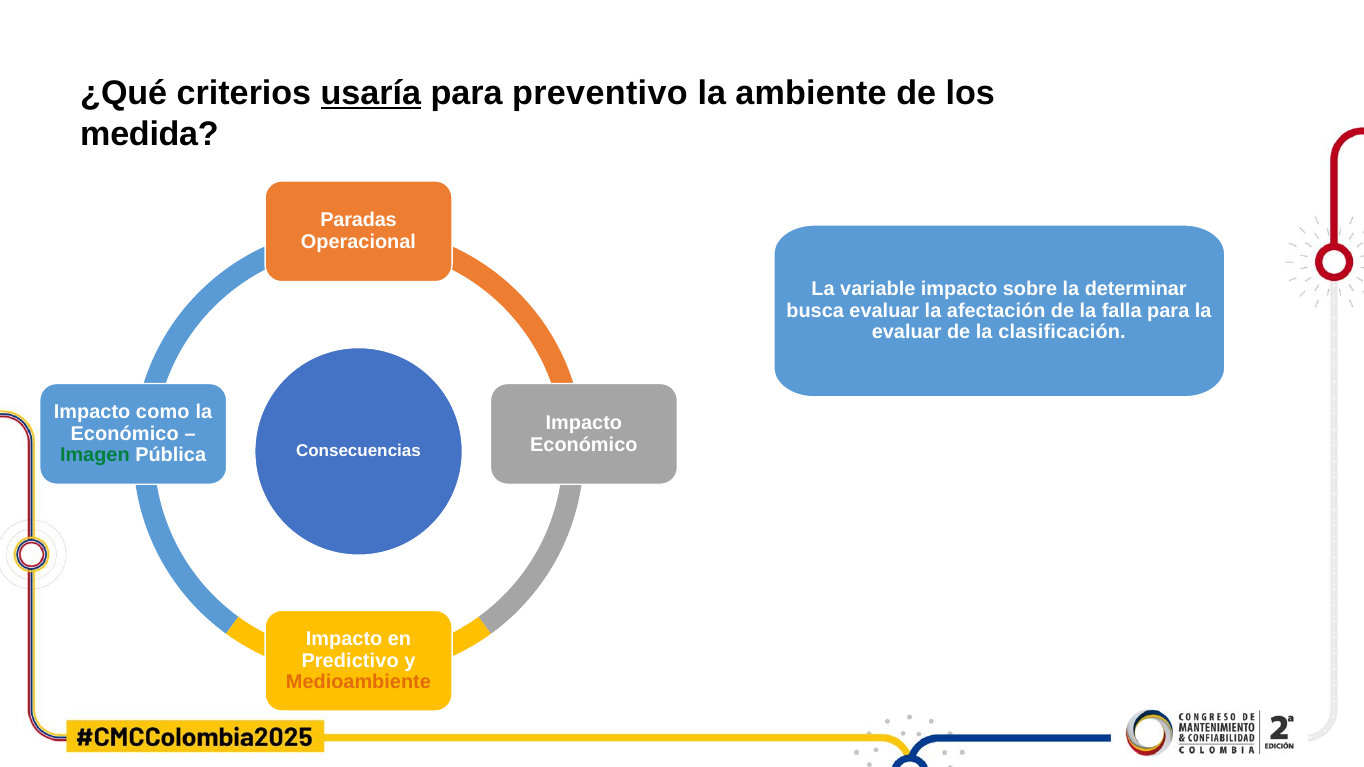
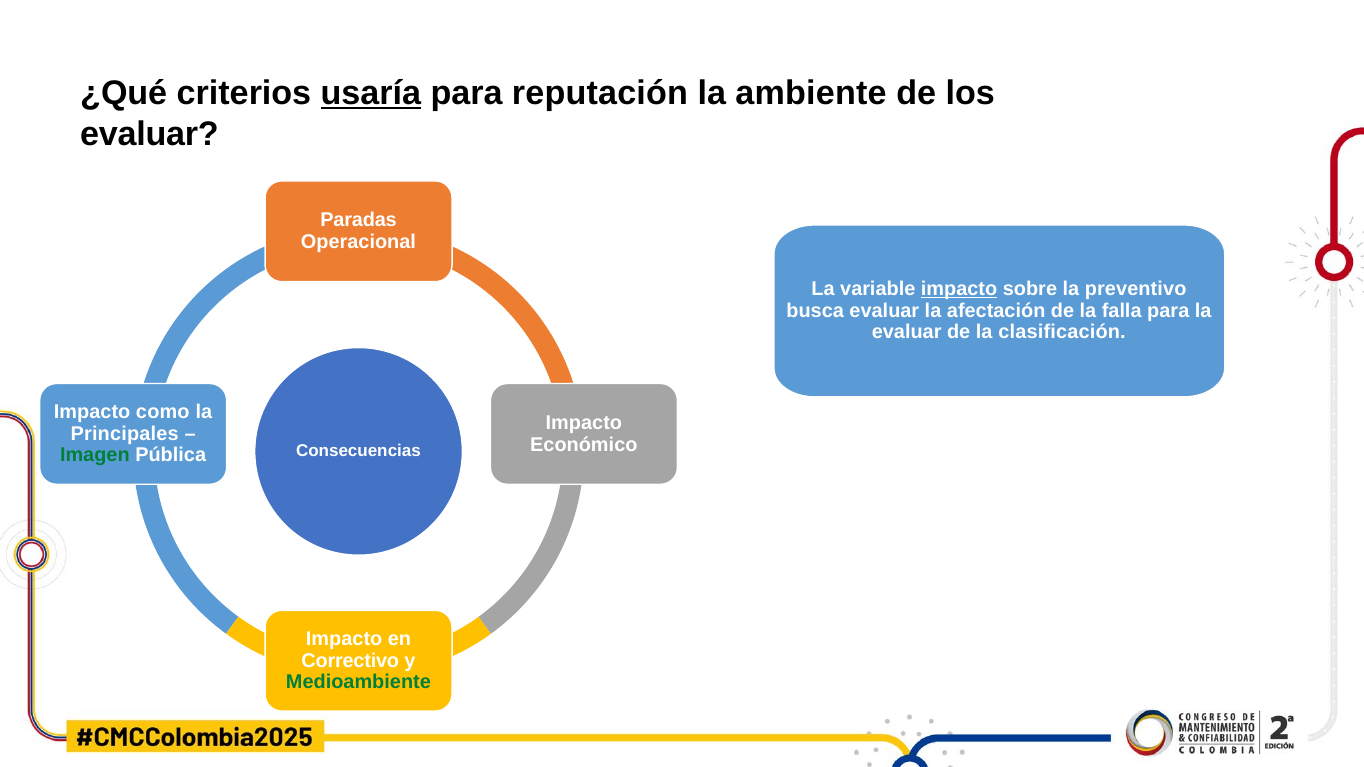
preventivo: preventivo -> reputación
medida at (149, 135): medida -> evaluar
impacto at (959, 289) underline: none -> present
determinar: determinar -> preventivo
Económico at (125, 434): Económico -> Principales
Predictivo: Predictivo -> Correctivo
Medioambiente colour: orange -> green
